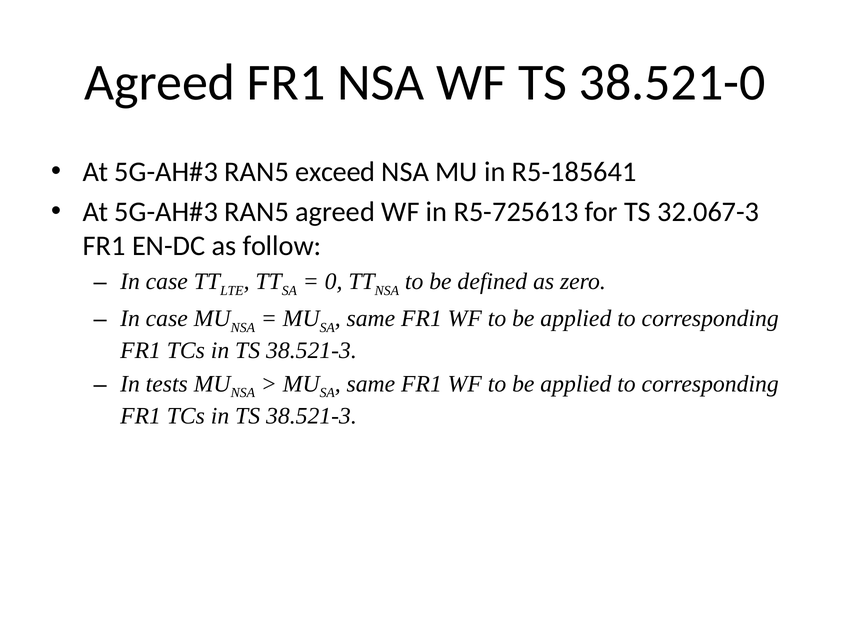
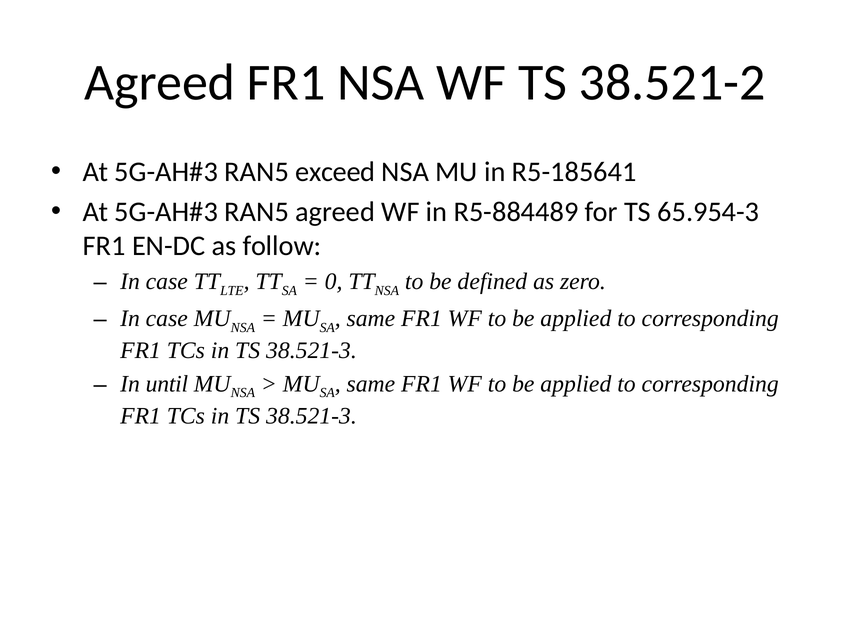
38.521-0: 38.521-0 -> 38.521-2
R5-725613: R5-725613 -> R5-884489
32.067-3: 32.067-3 -> 65.954-3
tests: tests -> until
